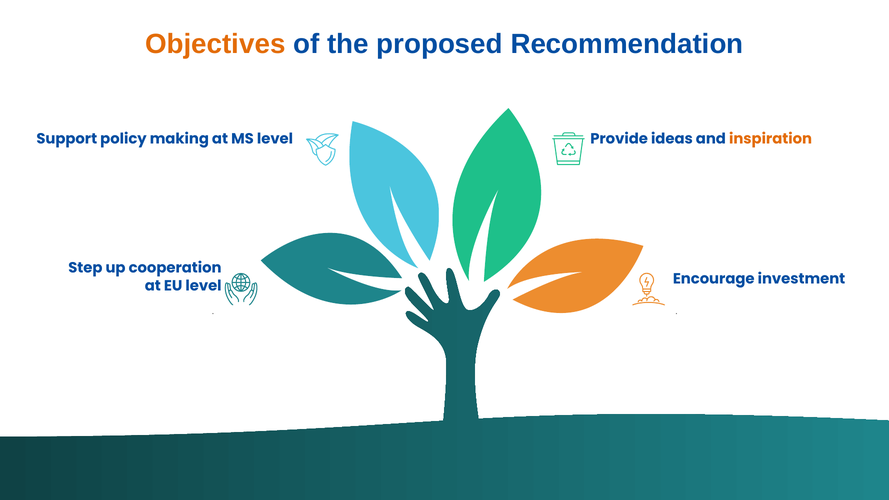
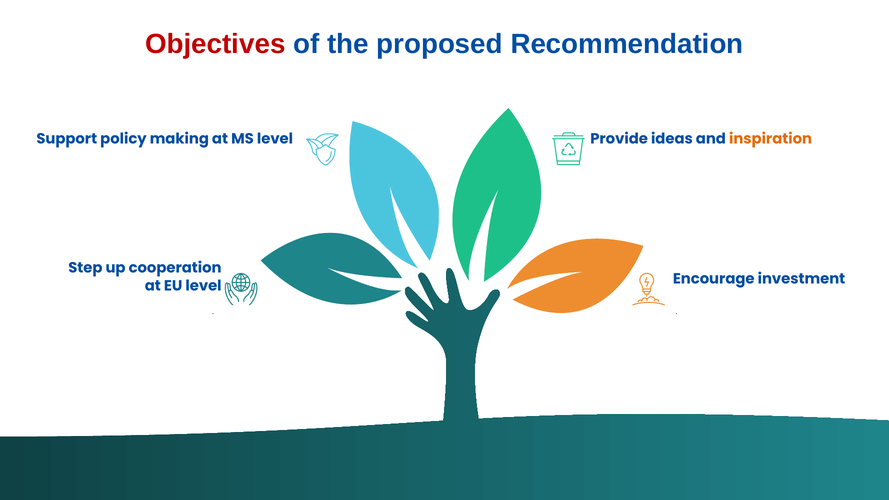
Objectives colour: orange -> red
